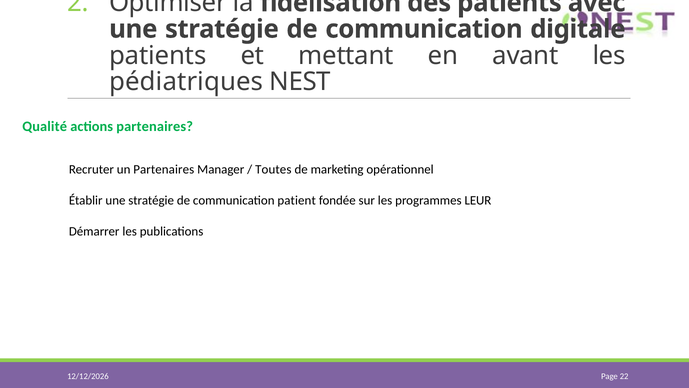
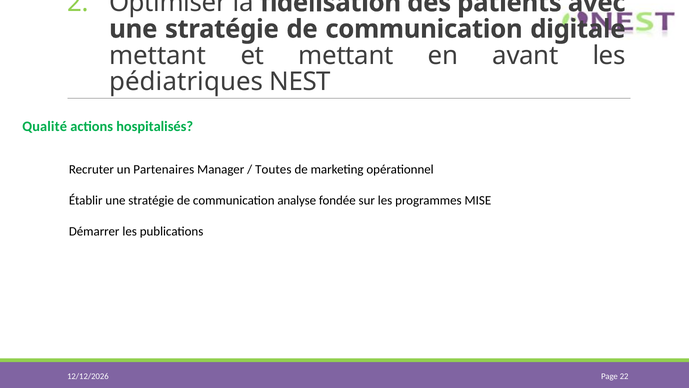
patients at (158, 55): patients -> mettant
actions partenaires: partenaires -> hospitalisés
patient: patient -> analyse
LEUR: LEUR -> MISE
